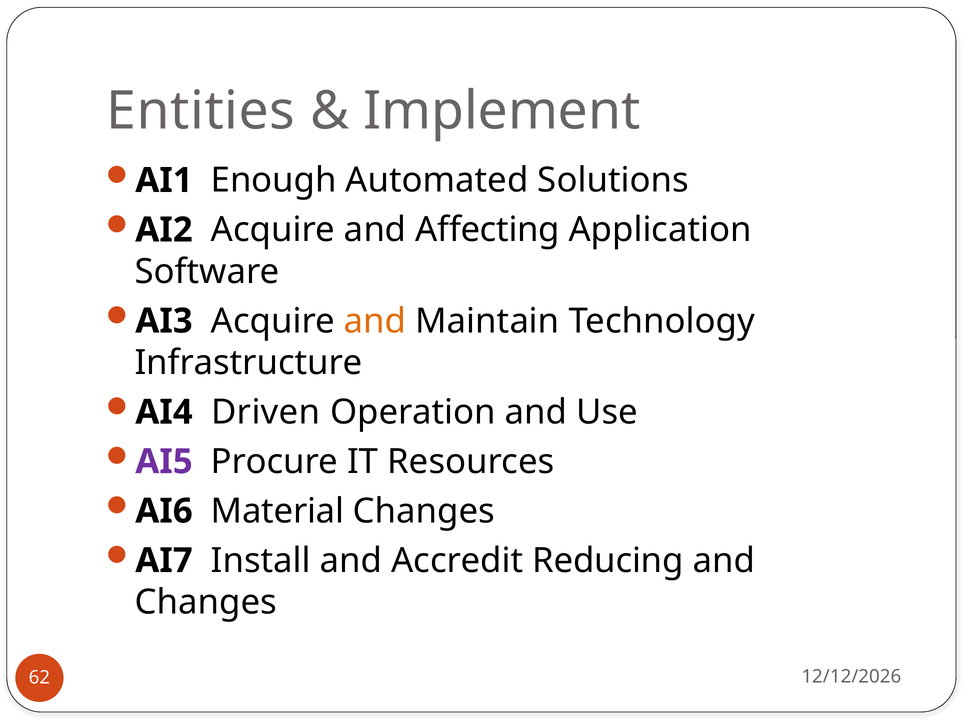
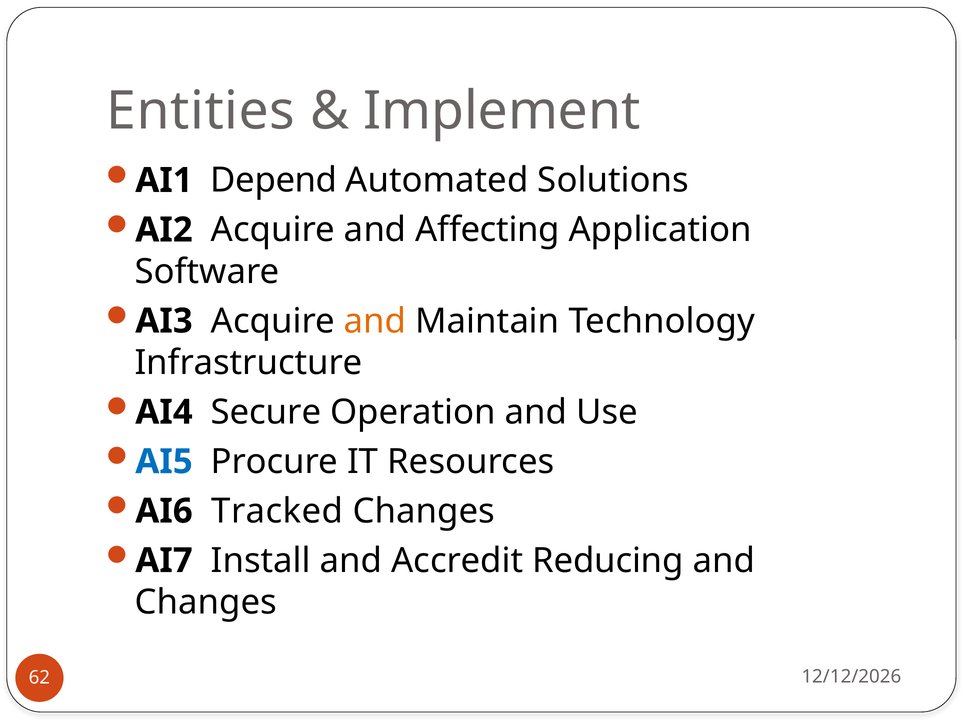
Enough: Enough -> Depend
Driven: Driven -> Secure
AI5 colour: purple -> blue
Material: Material -> Tracked
